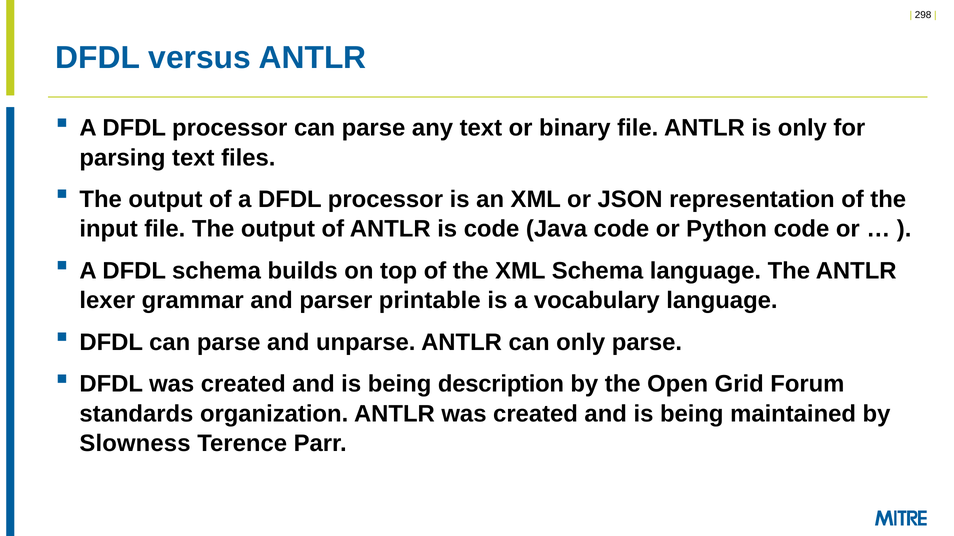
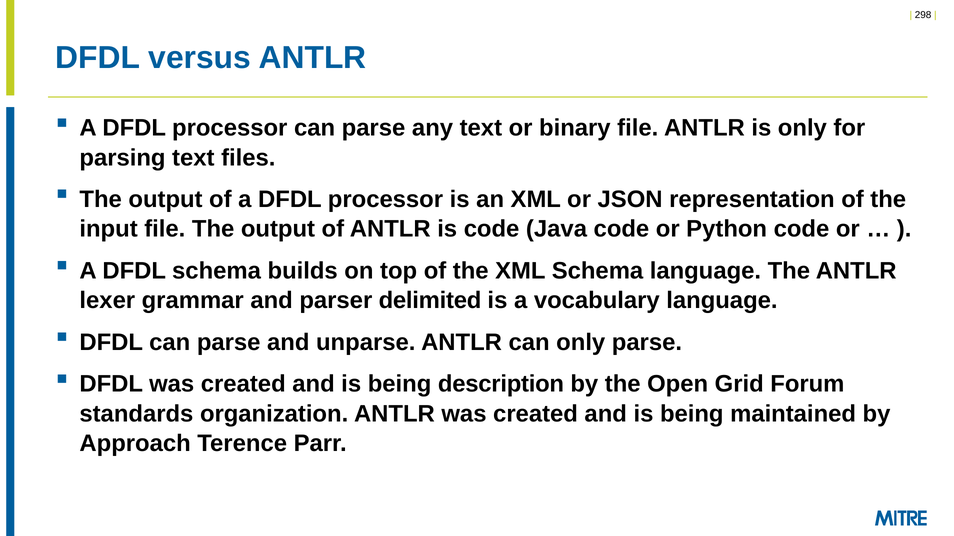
printable: printable -> delimited
Slowness: Slowness -> Approach
